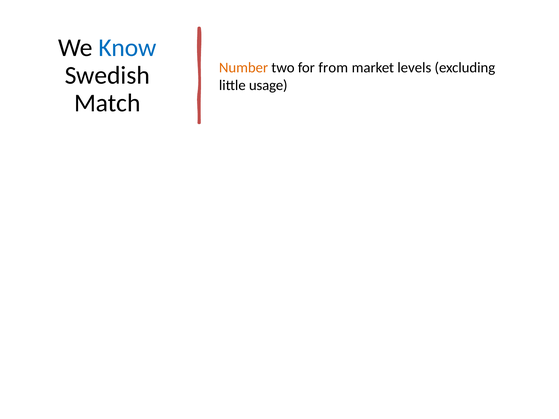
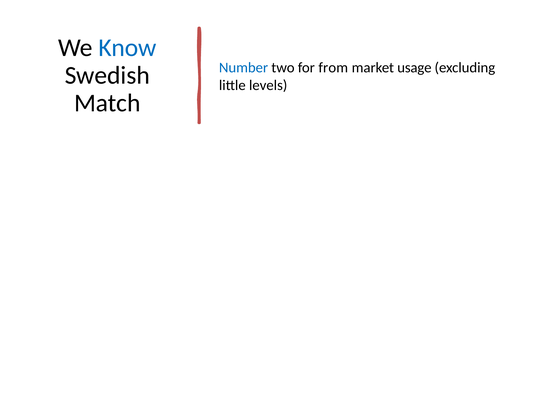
Number colour: orange -> blue
levels: levels -> usage
usage: usage -> levels
